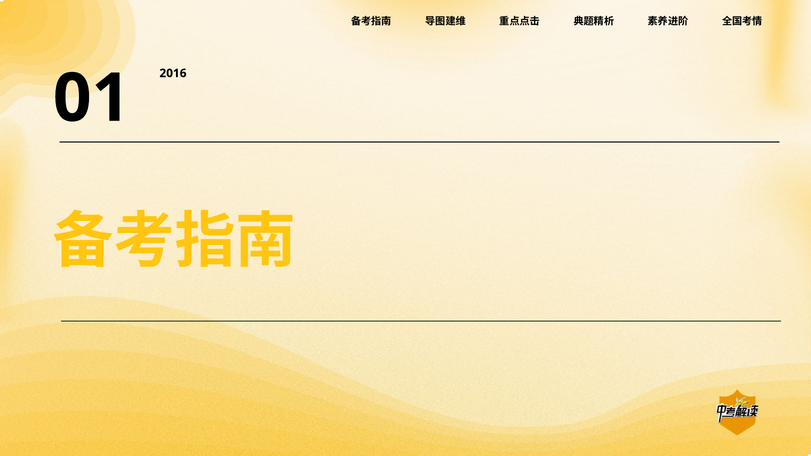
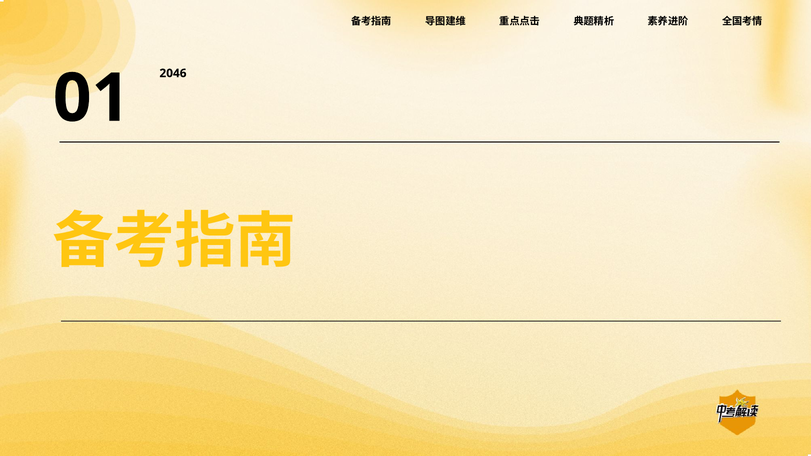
2016: 2016 -> 2046
